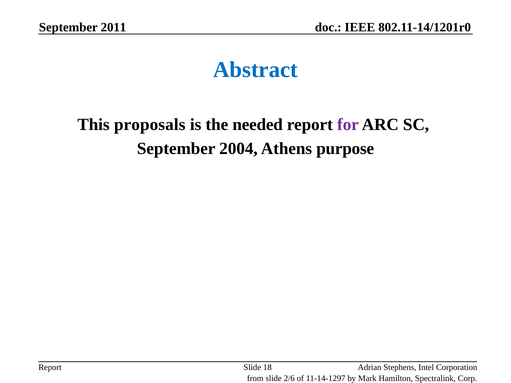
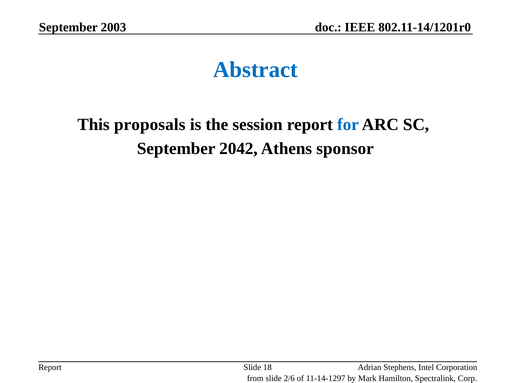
2011: 2011 -> 2003
needed: needed -> session
for colour: purple -> blue
2004: 2004 -> 2042
purpose: purpose -> sponsor
